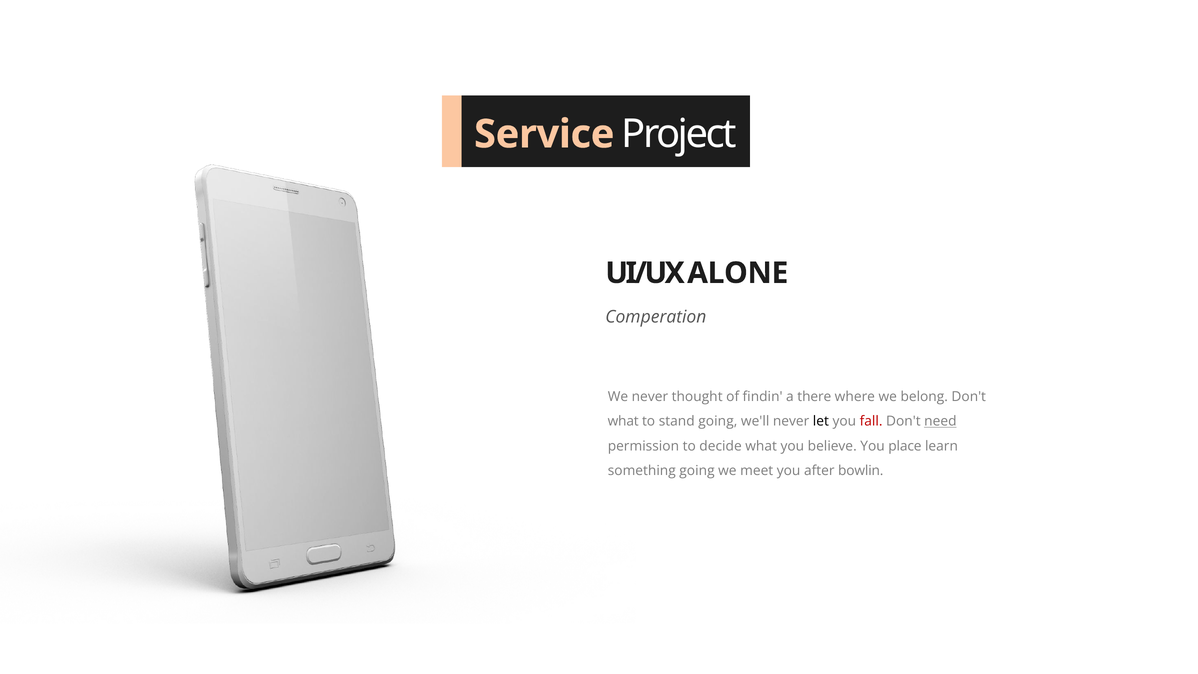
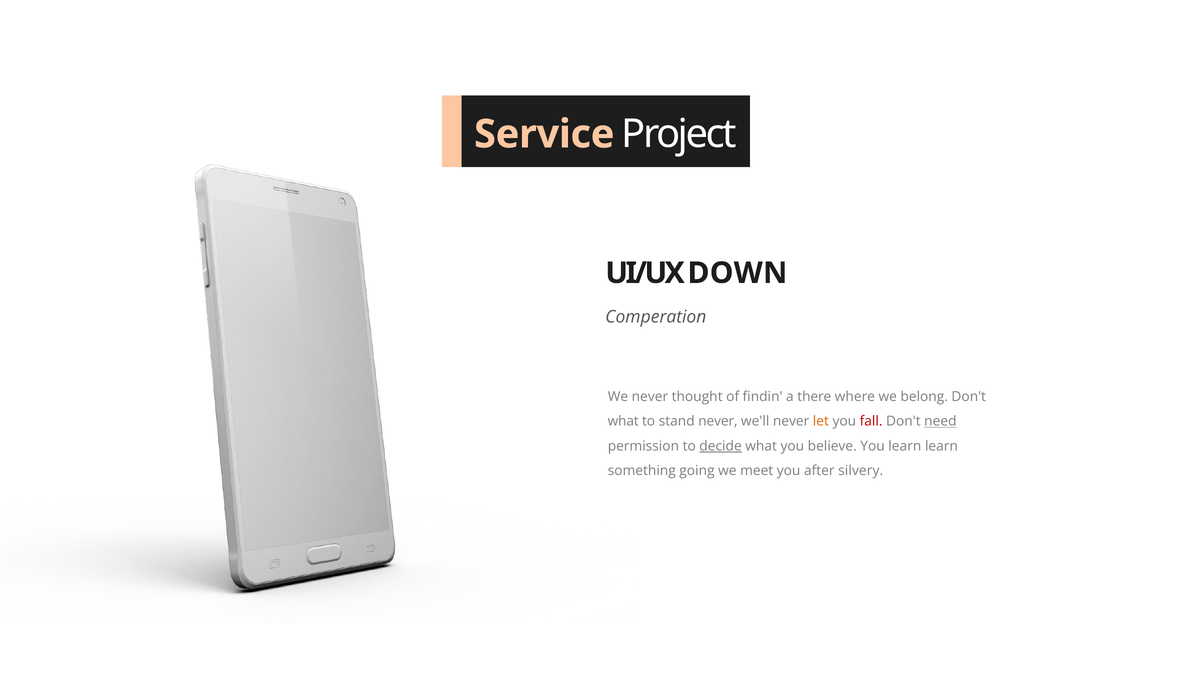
ALONE: ALONE -> DOWN
stand going: going -> never
let colour: black -> orange
decide underline: none -> present
You place: place -> learn
bowlin: bowlin -> silvery
